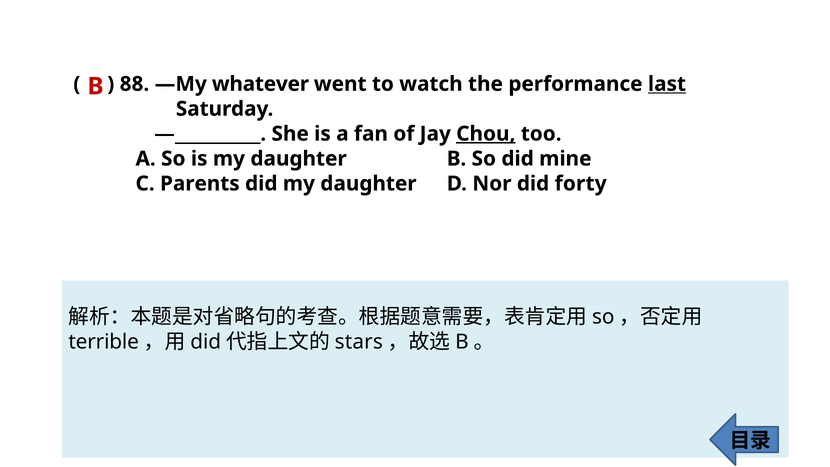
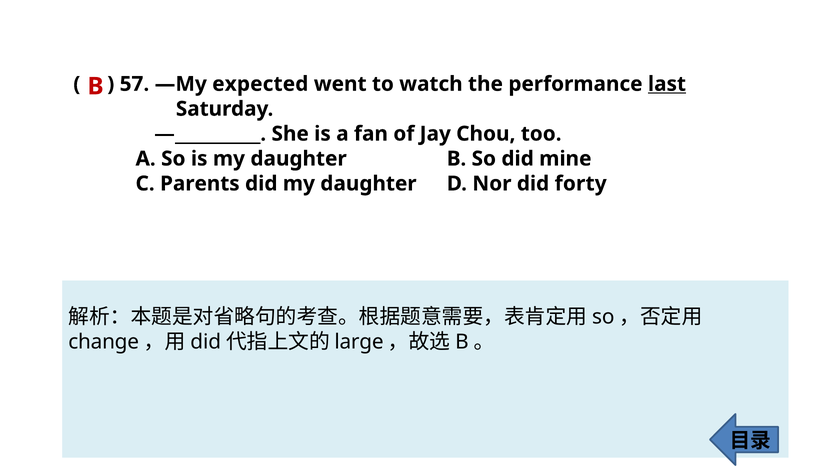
88: 88 -> 57
whatever: whatever -> expected
Chou underline: present -> none
terrible: terrible -> change
stars: stars -> large
